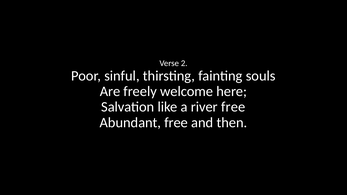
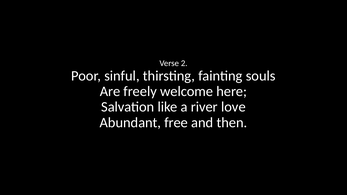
river free: free -> love
